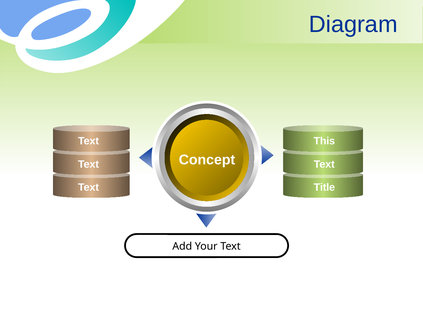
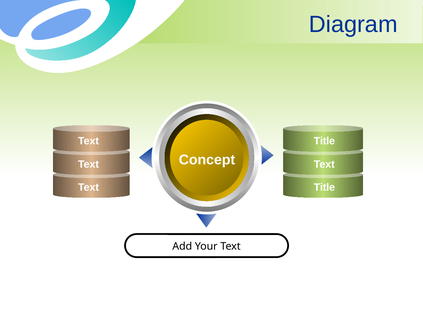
This at (324, 141): This -> Title
